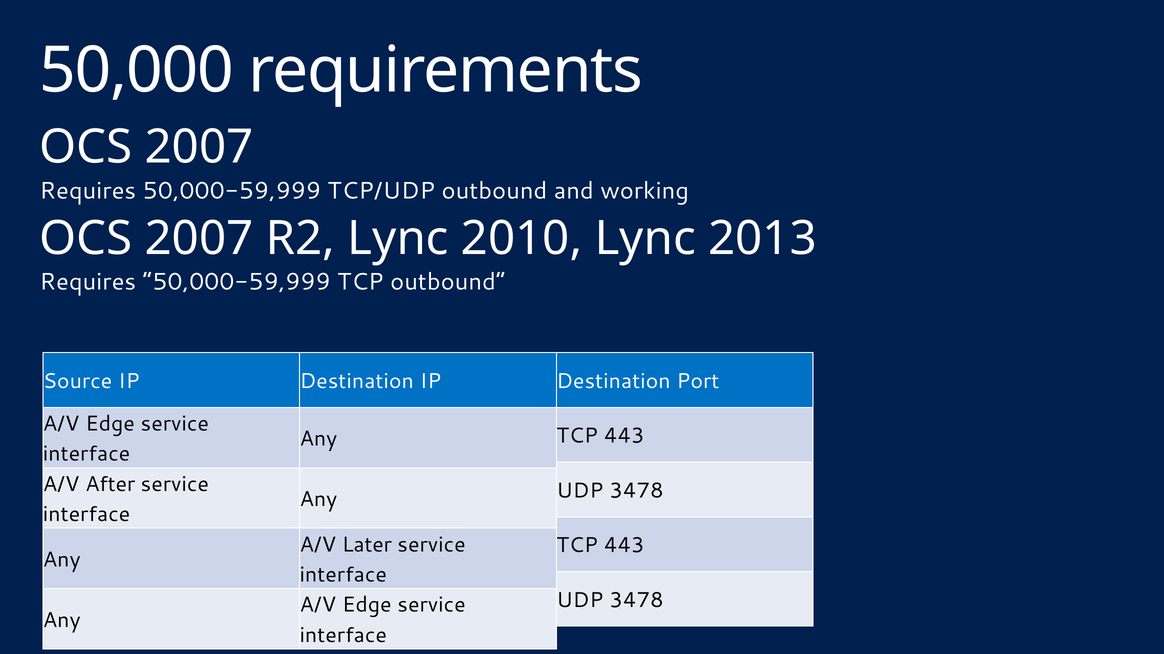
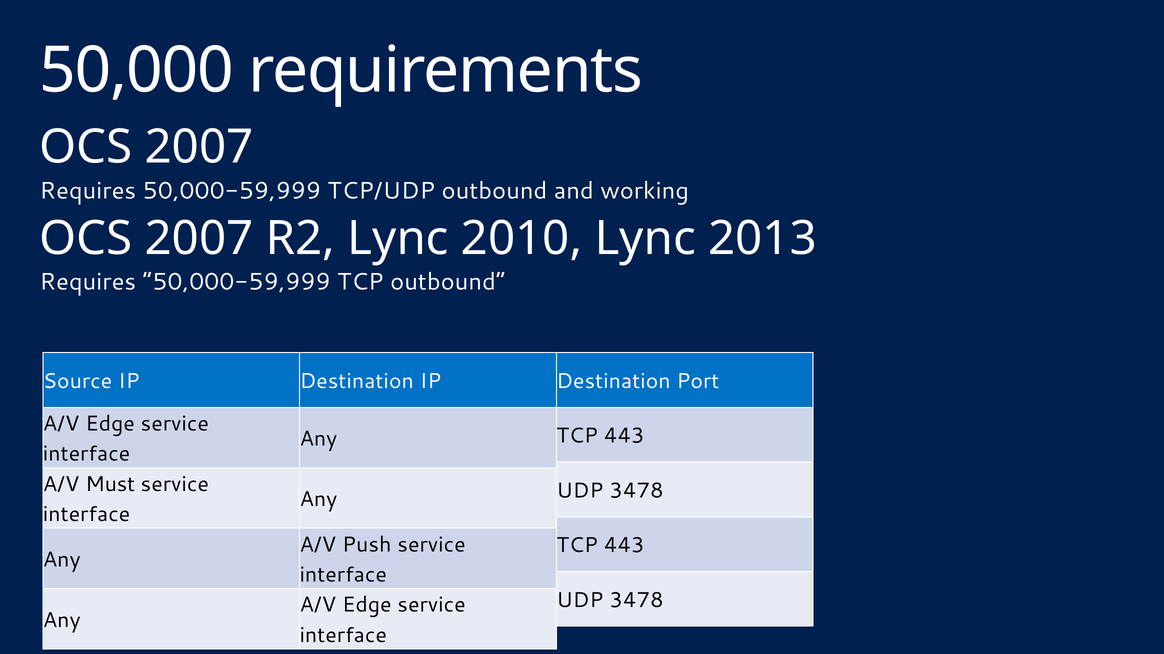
After: After -> Must
Later: Later -> Push
